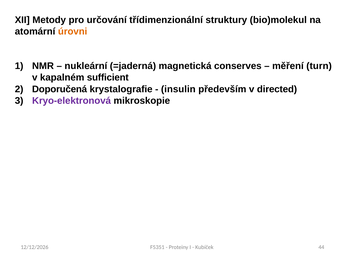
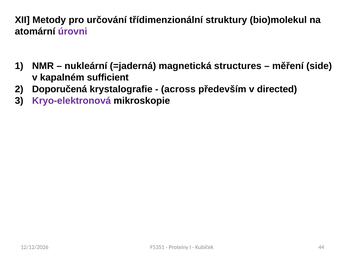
úrovni colour: orange -> purple
conserves: conserves -> structures
turn: turn -> side
insulin: insulin -> across
